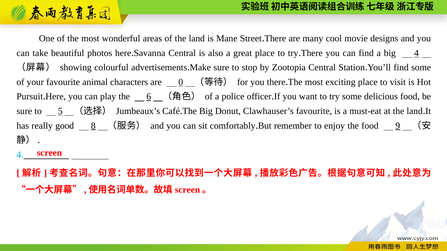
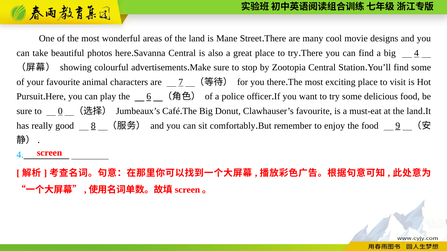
0: 0 -> 7
5: 5 -> 0
